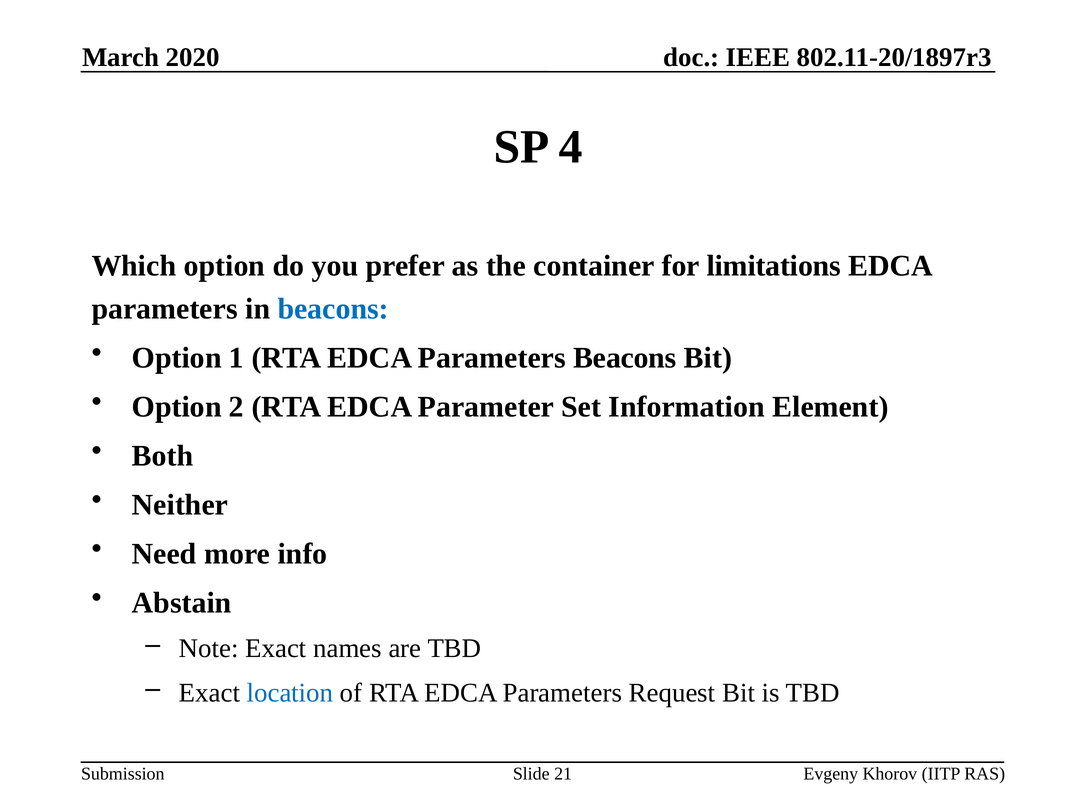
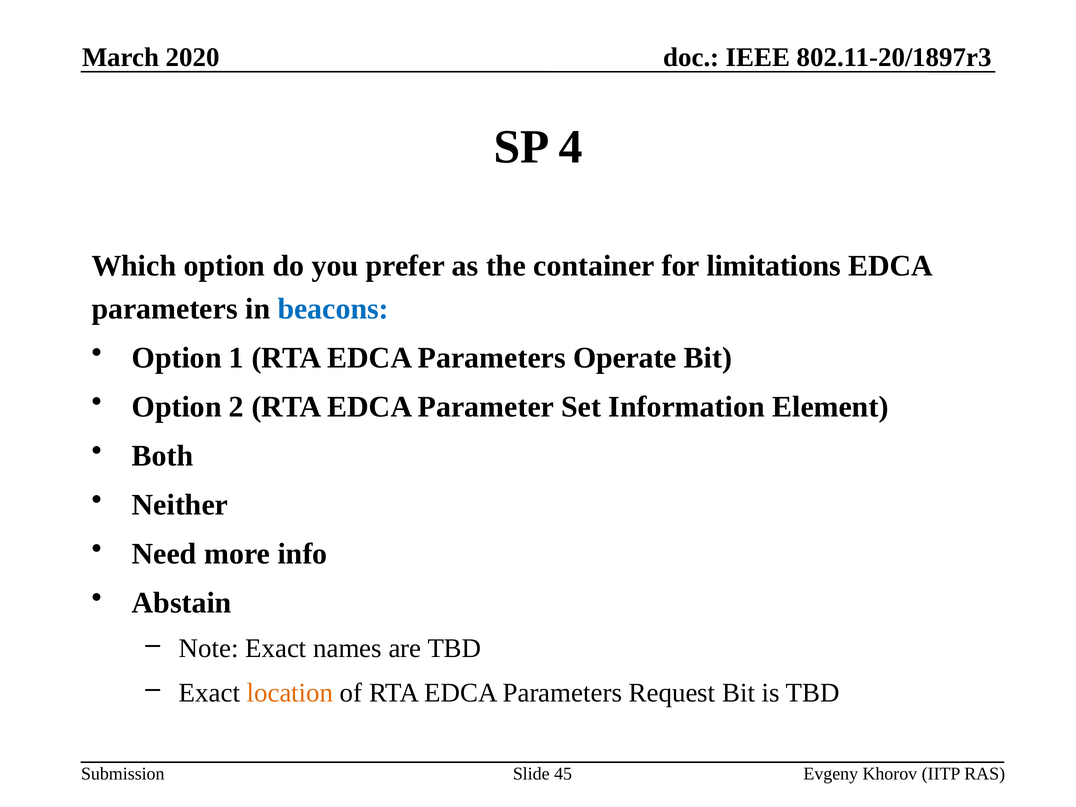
Parameters Beacons: Beacons -> Operate
location colour: blue -> orange
21: 21 -> 45
